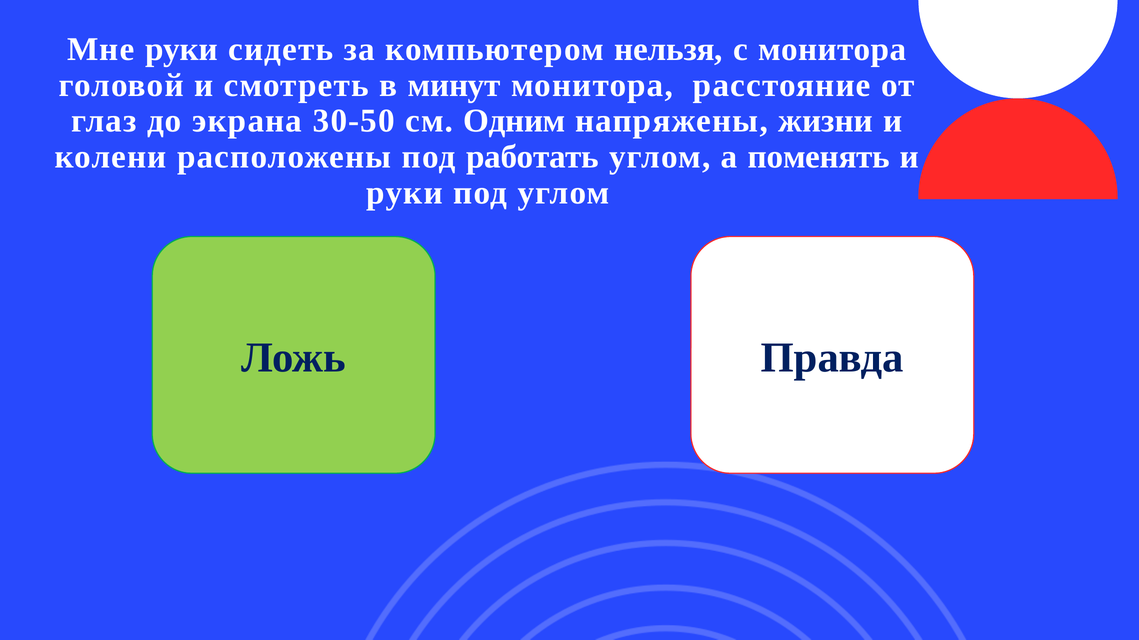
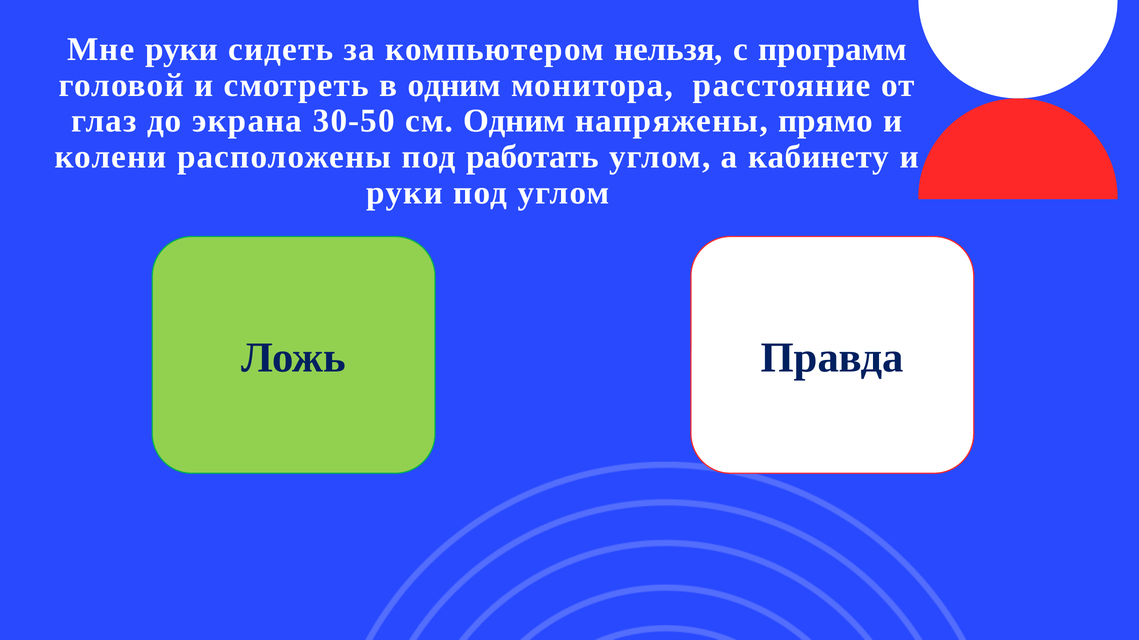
с монитора: монитора -> программ
в минут: минут -> одним
жизни: жизни -> прямо
поменять: поменять -> кабинету
